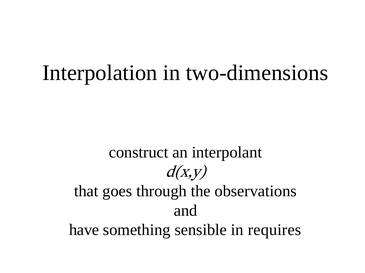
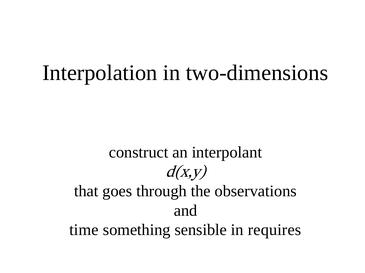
have: have -> time
